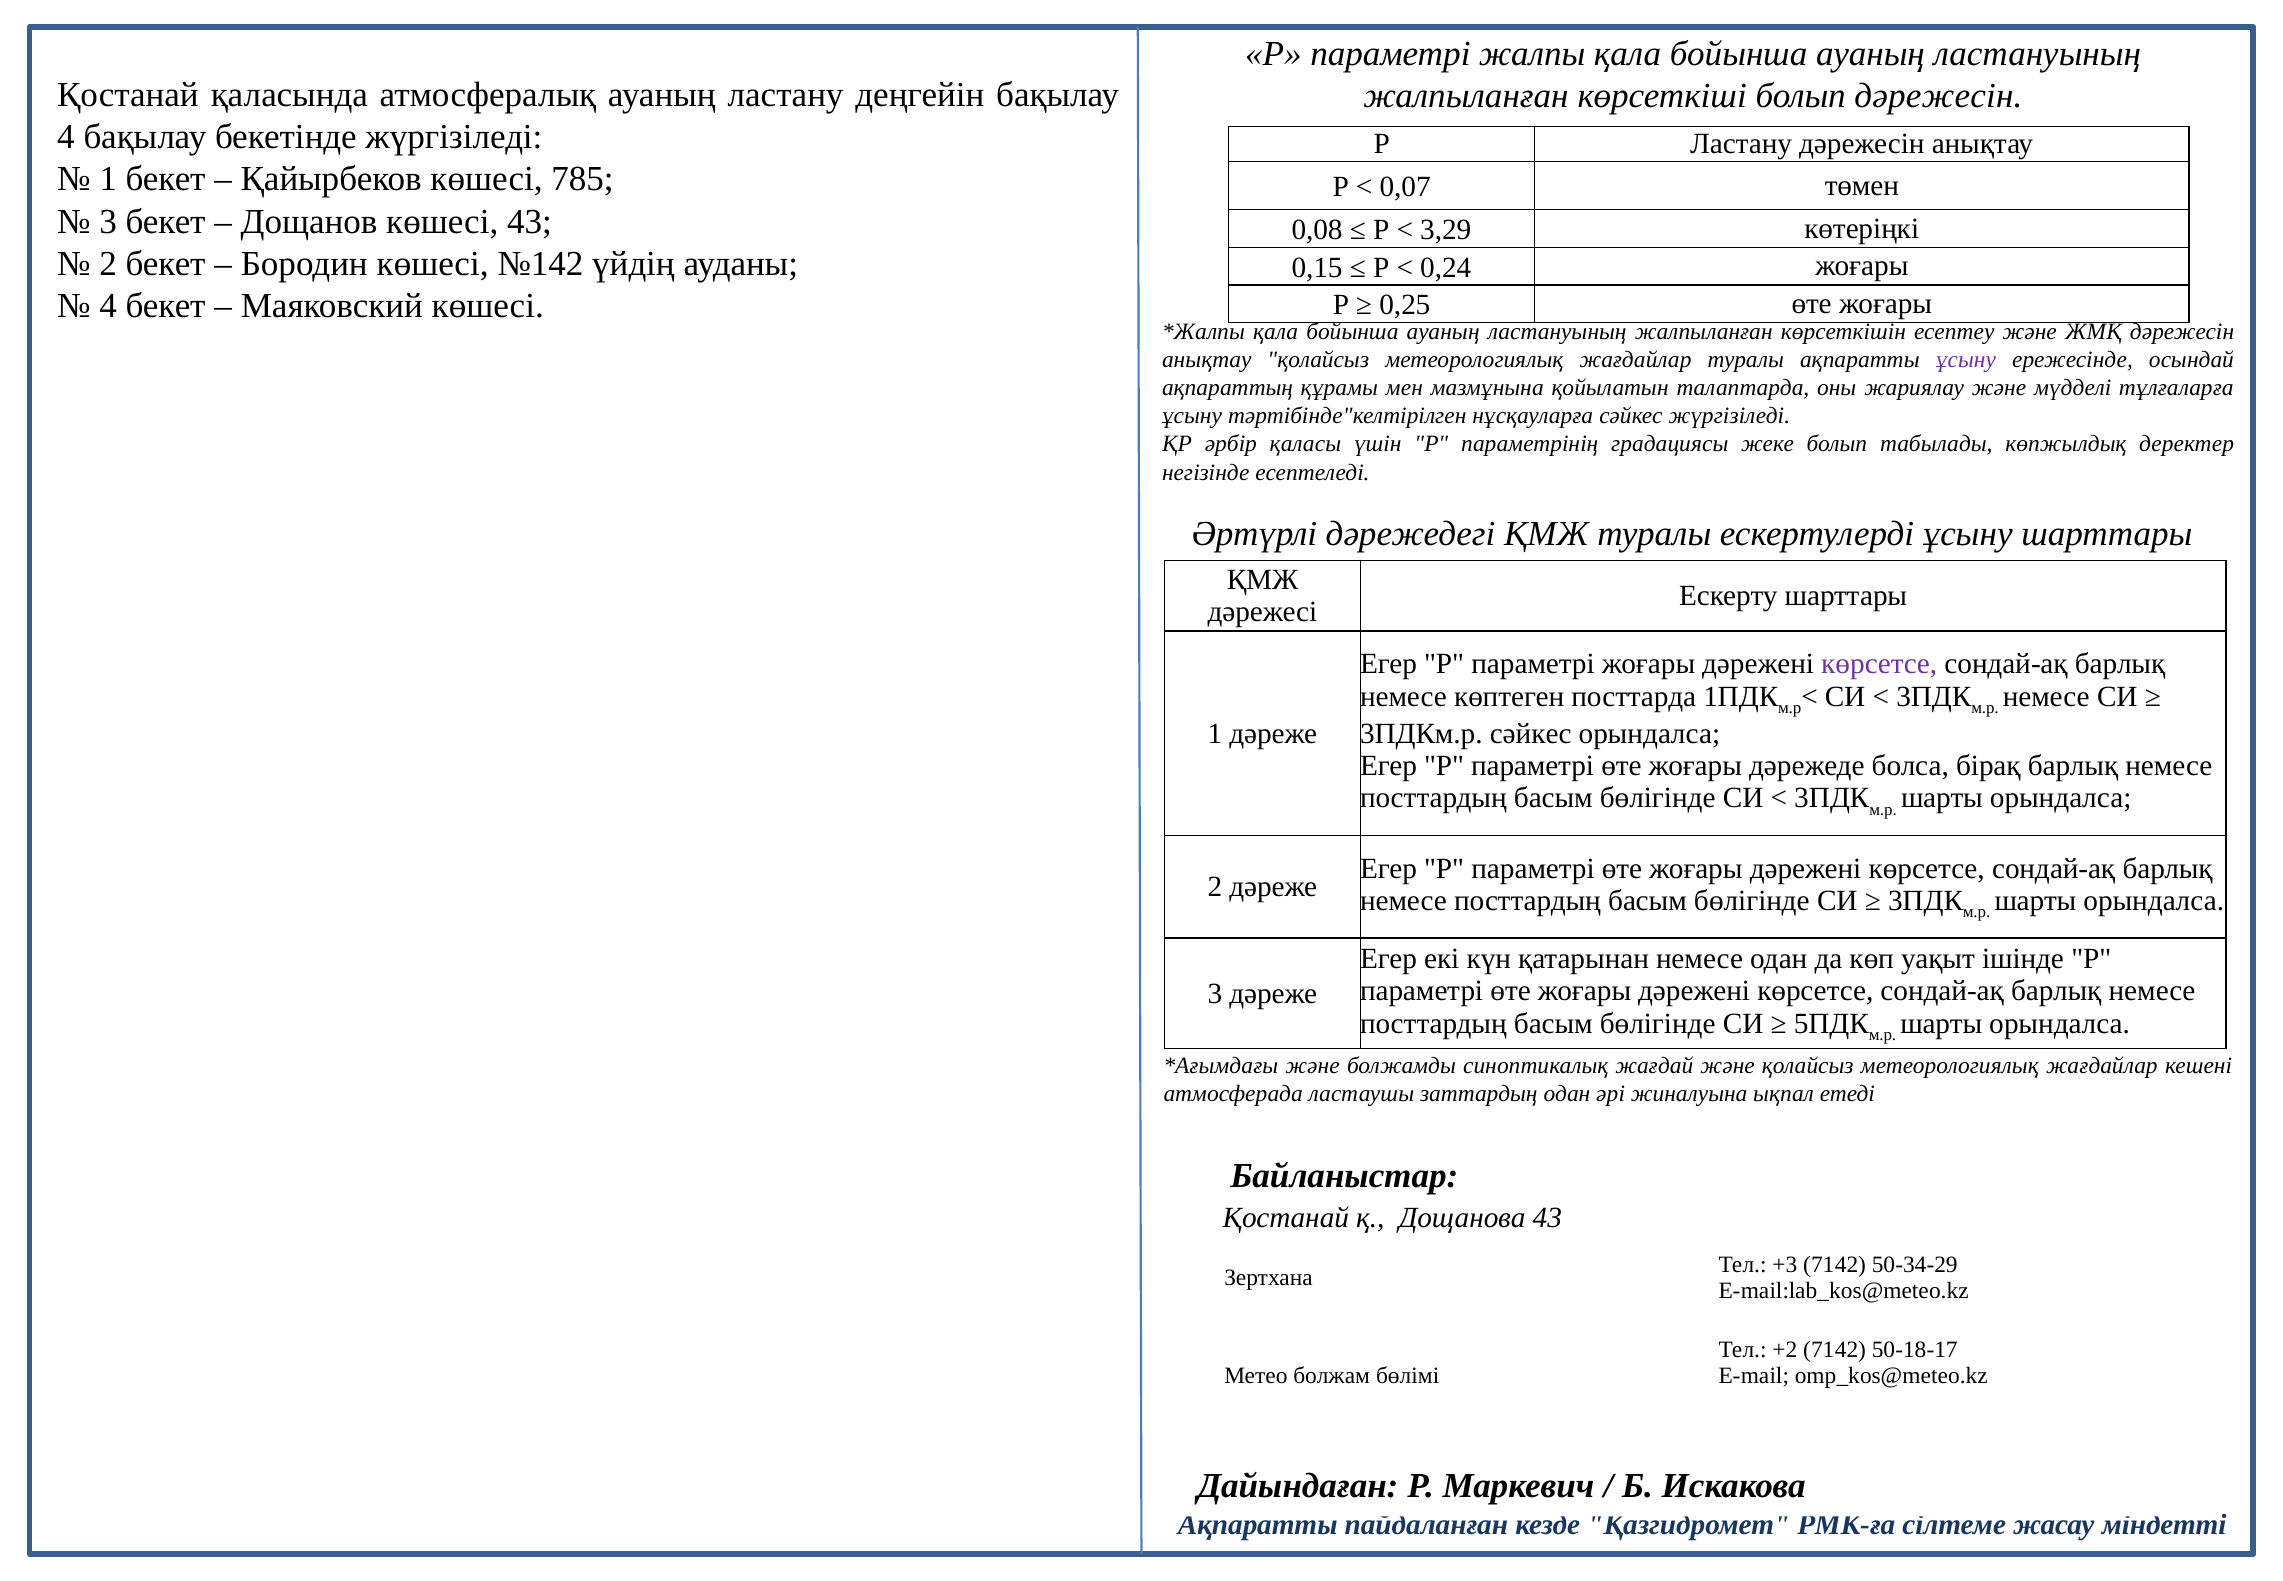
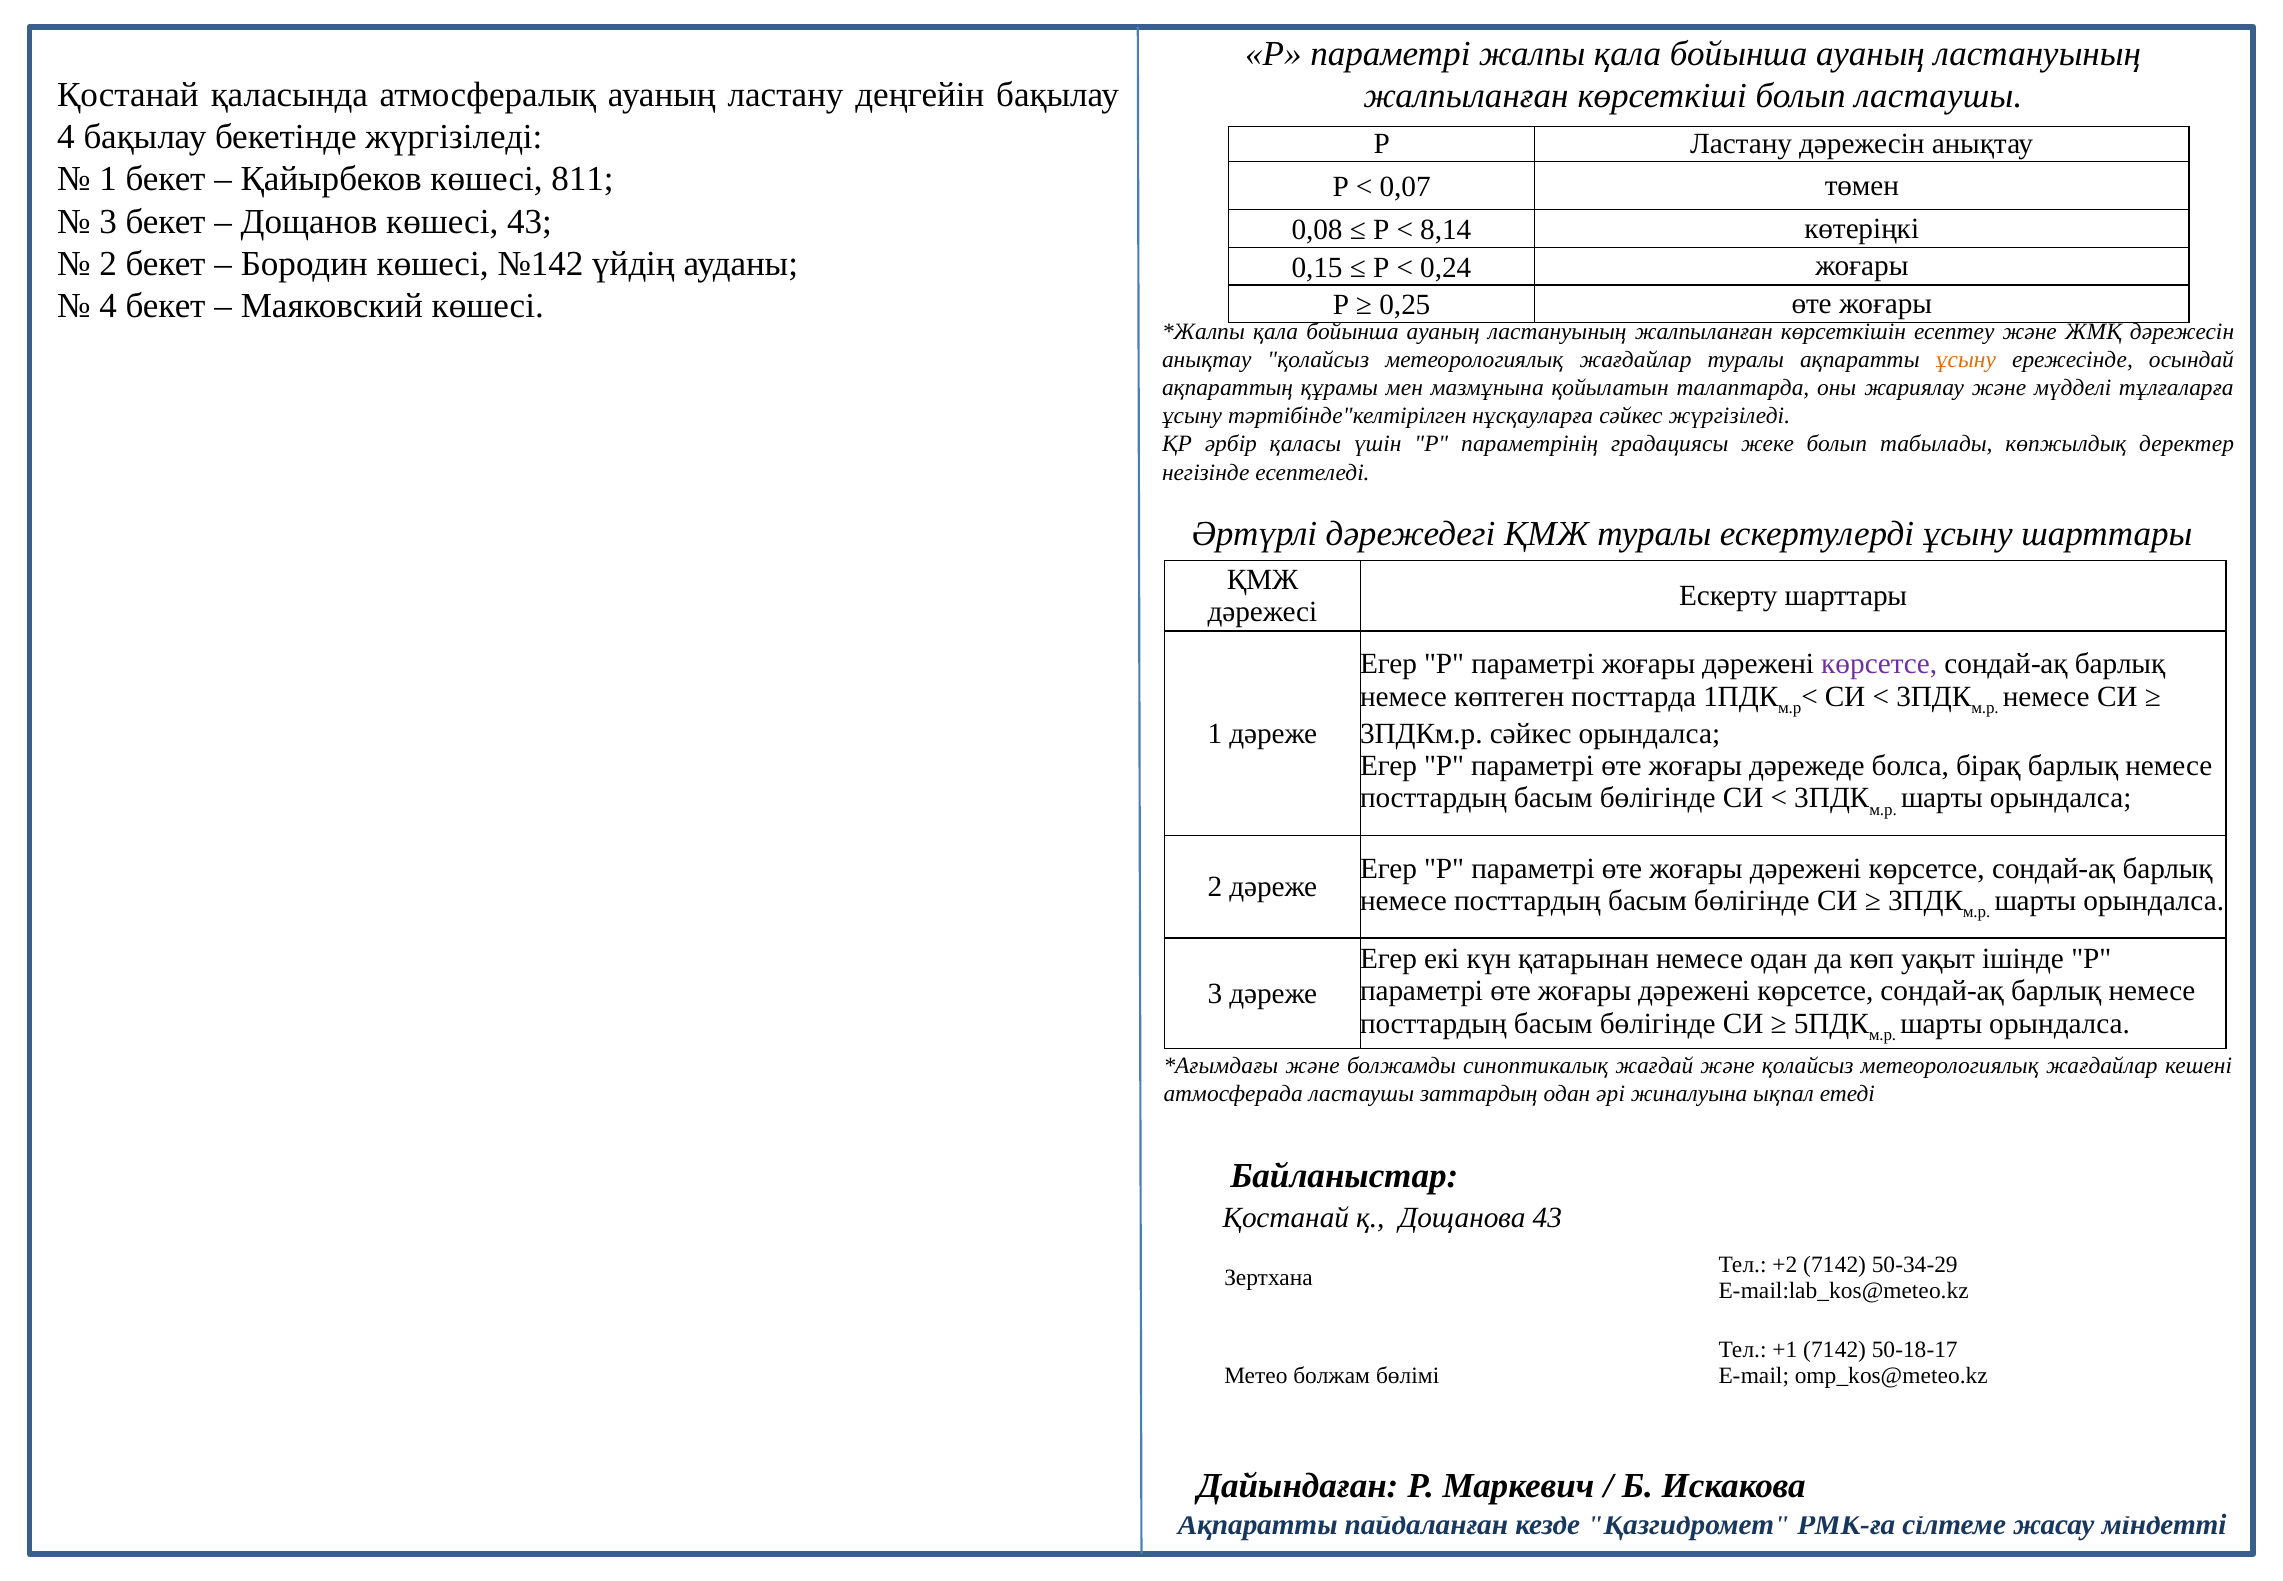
болып дәрежесін: дәрежесін -> ластаушы
785: 785 -> 811
3,29: 3,29 -> 8,14
ұсыну at (1966, 360) colour: purple -> orange
+3: +3 -> +2
+2: +2 -> +1
